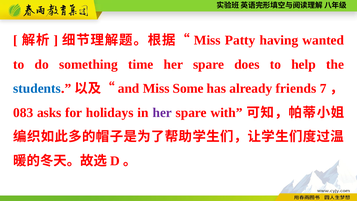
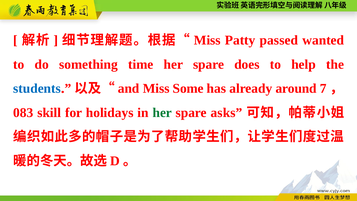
having: having -> passed
friends: friends -> around
asks: asks -> skill
her at (162, 113) colour: purple -> green
with: with -> asks
